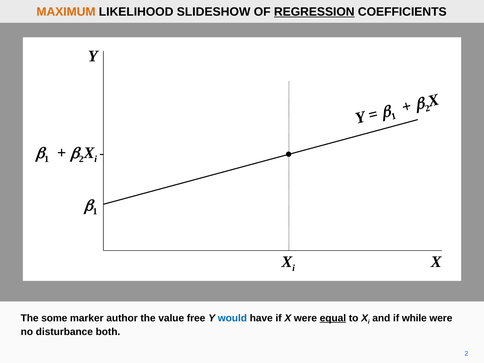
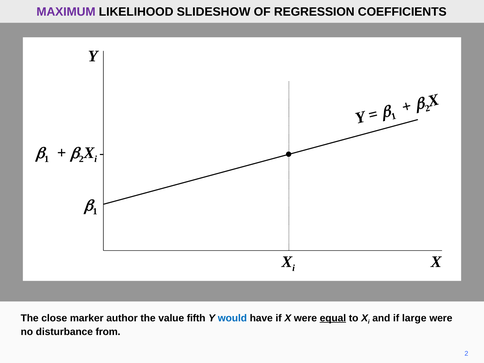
MAXIMUM colour: orange -> purple
REGRESSION underline: present -> none
some: some -> close
free: free -> fifth
while: while -> large
both: both -> from
